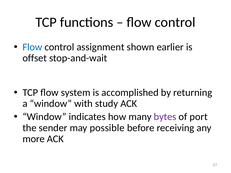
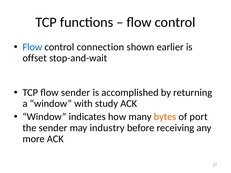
assignment: assignment -> connection
flow system: system -> sender
bytes colour: purple -> orange
possible: possible -> industry
